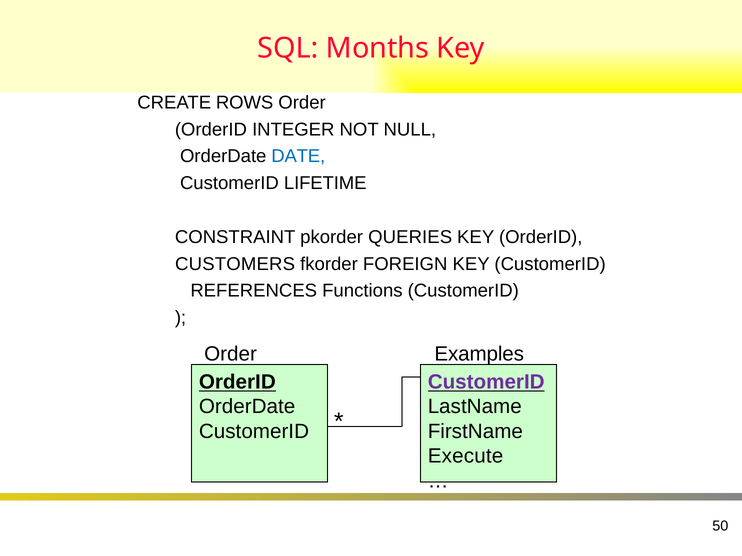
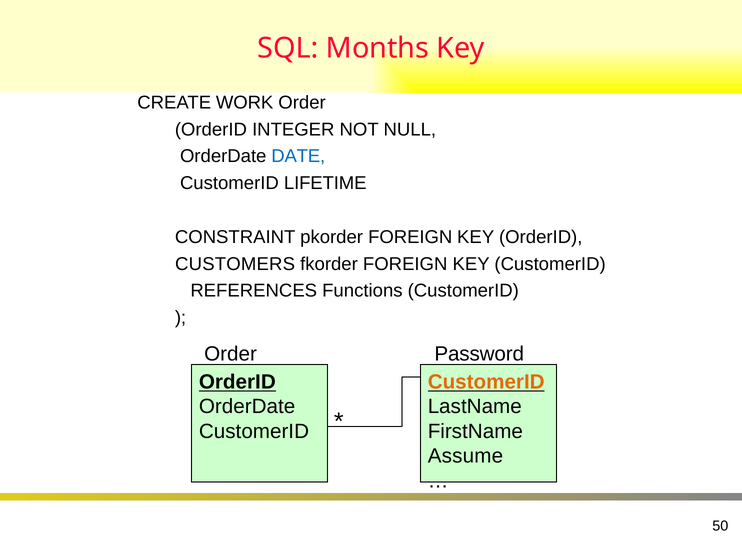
ROWS: ROWS -> WORK
pkorder QUERIES: QUERIES -> FOREIGN
Examples: Examples -> Password
CustomerID at (486, 382) colour: purple -> orange
Execute: Execute -> Assume
